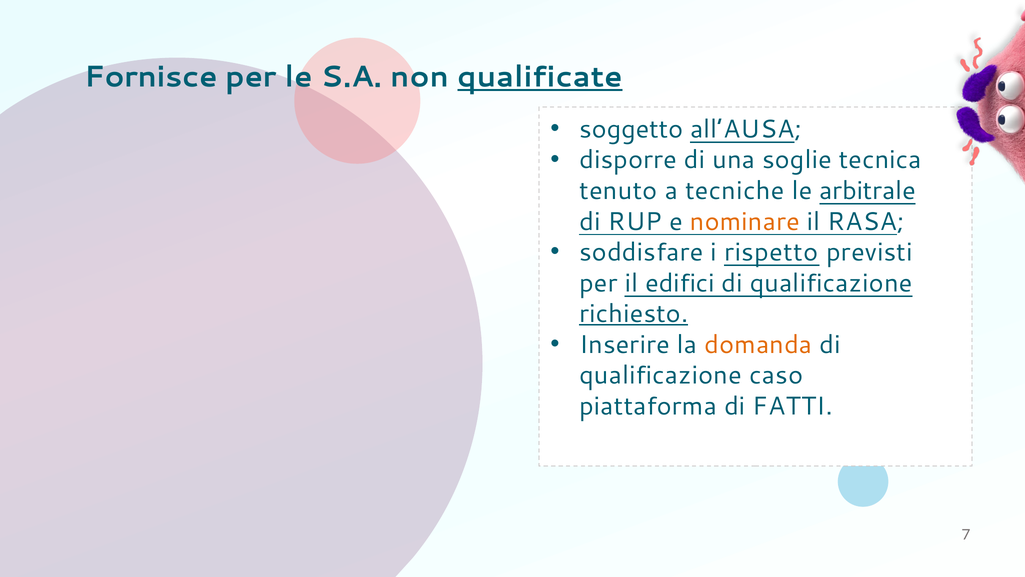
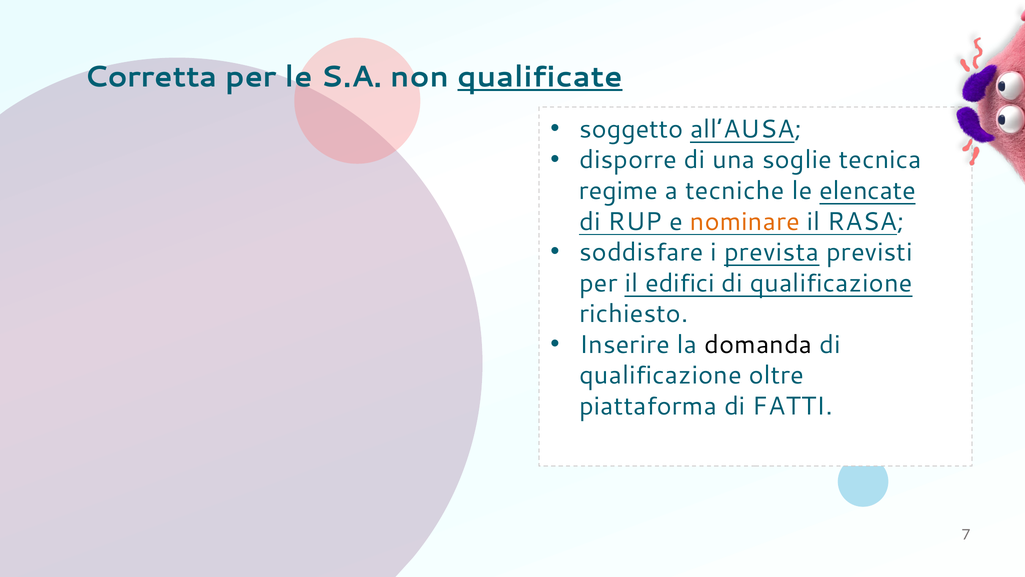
Fornisce: Fornisce -> Corretta
tenuto: tenuto -> regime
arbitrale: arbitrale -> elencate
rispetto: rispetto -> prevista
richiesto underline: present -> none
domanda colour: orange -> black
caso: caso -> oltre
